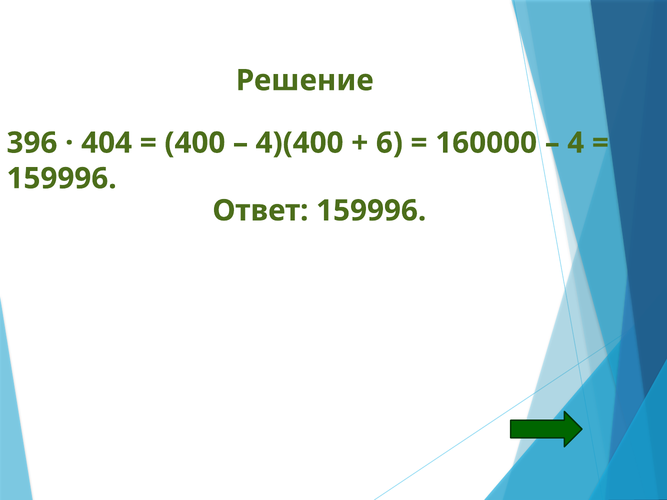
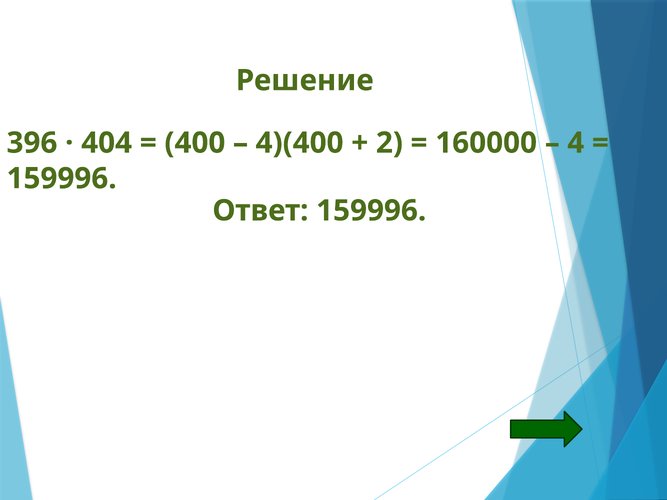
6: 6 -> 2
